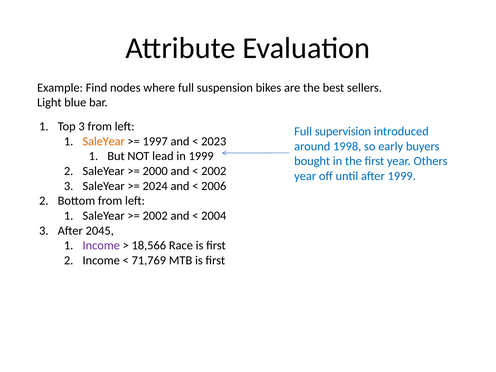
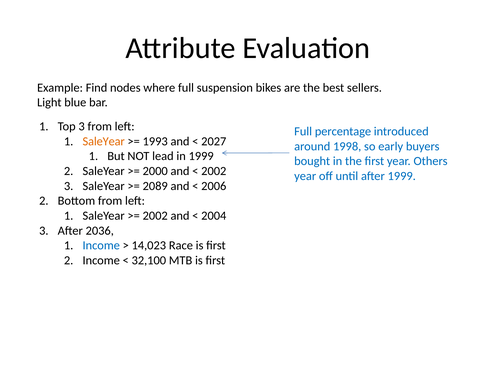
supervision: supervision -> percentage
1997: 1997 -> 1993
2023: 2023 -> 2027
2024: 2024 -> 2089
2045: 2045 -> 2036
Income at (101, 246) colour: purple -> blue
18,566: 18,566 -> 14,023
71,769: 71,769 -> 32,100
